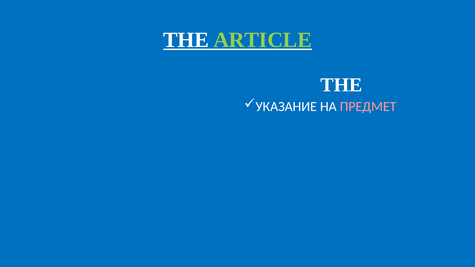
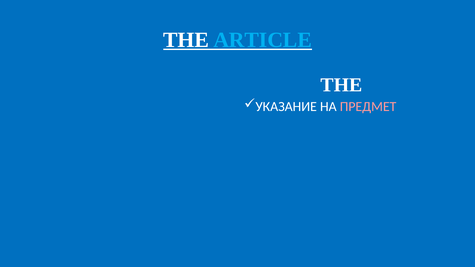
ARTICLE colour: light green -> light blue
